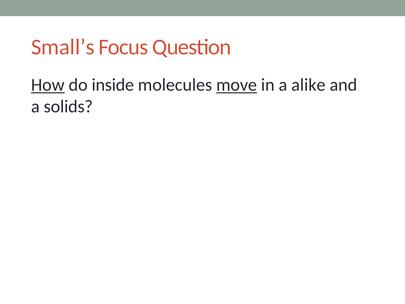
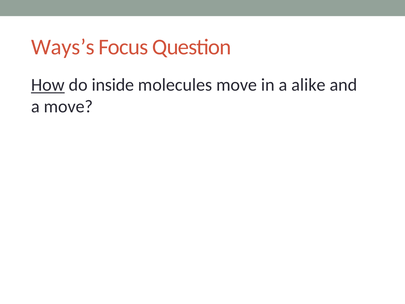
Small’s: Small’s -> Ways’s
move at (237, 85) underline: present -> none
a solids: solids -> move
